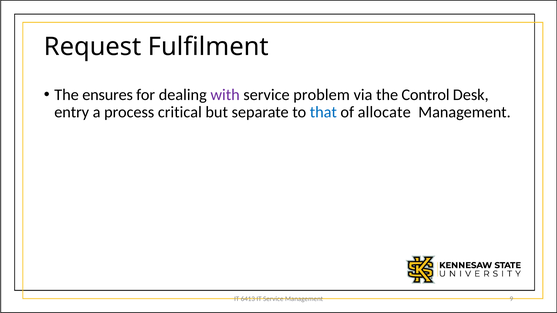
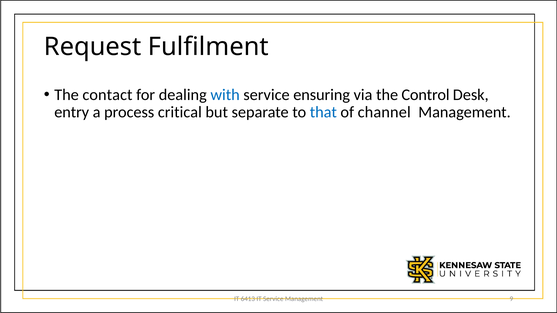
ensures: ensures -> contact
with colour: purple -> blue
problem: problem -> ensuring
allocate: allocate -> channel
